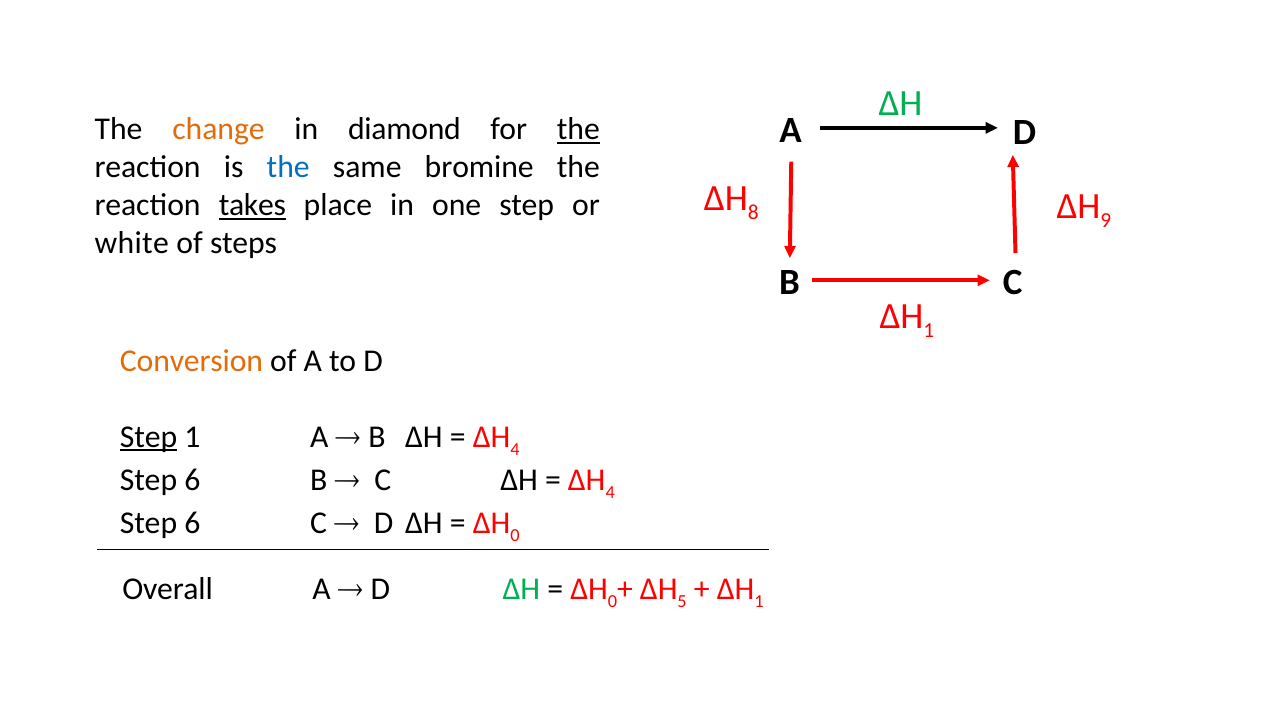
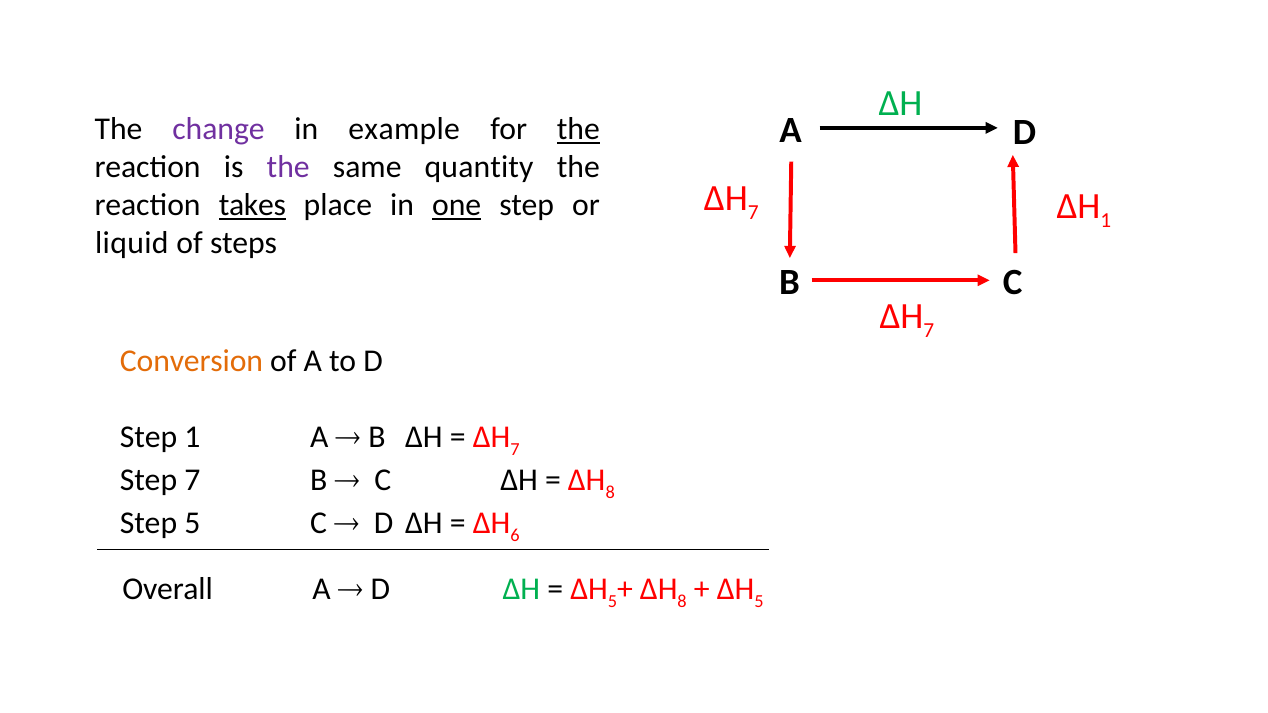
change colour: orange -> purple
diamond: diamond -> example
the at (288, 167) colour: blue -> purple
bromine: bromine -> quantity
8 at (753, 212): 8 -> 7
∆H 9: 9 -> 1
one underline: none -> present
white: white -> liquid
1 at (929, 331): 1 -> 7
Step at (149, 437) underline: present -> none
4 at (515, 449): 4 -> 7
6 at (192, 480): 6 -> 7
4 at (610, 492): 4 -> 8
6 at (192, 523): 6 -> 5
0 at (515, 536): 0 -> 6
0 at (613, 601): 0 -> 5
5 at (682, 601): 5 -> 8
1 at (759, 601): 1 -> 5
